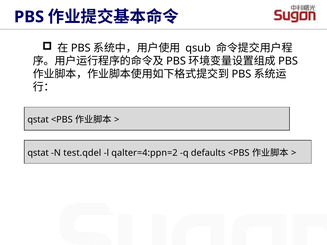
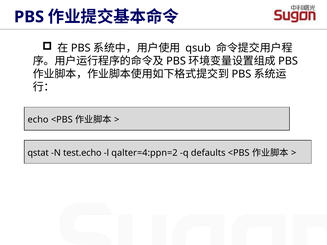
qstat at (38, 120): qstat -> echo
test.qdel: test.qdel -> test.echo
